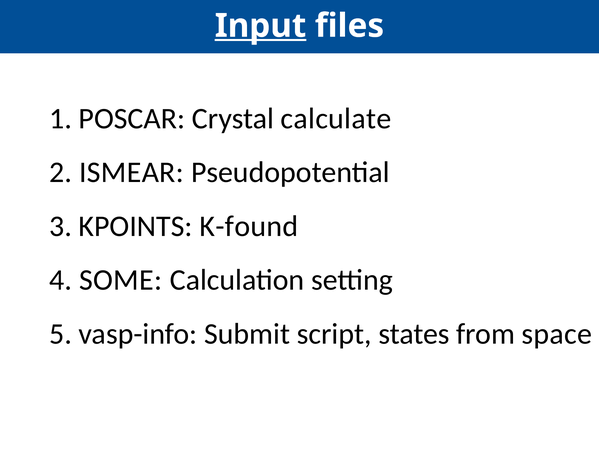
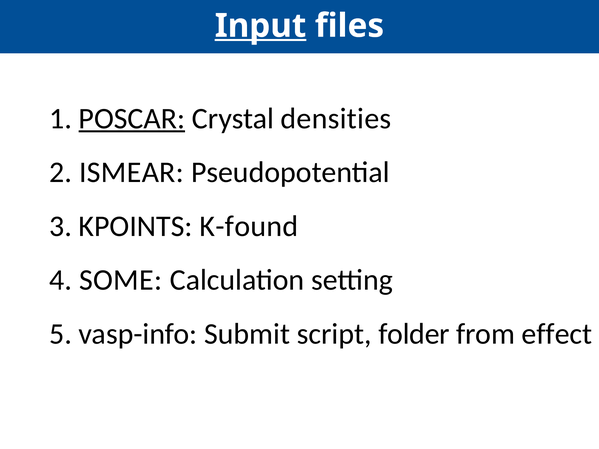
POSCAR underline: none -> present
calculate: calculate -> densities
states: states -> folder
space: space -> effect
